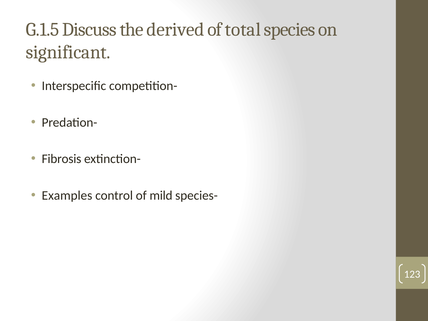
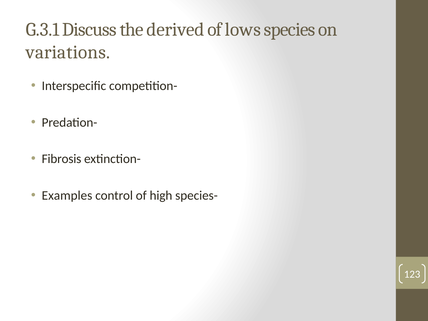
G.1.5: G.1.5 -> G.3.1
total: total -> lows
significant: significant -> variations
mild: mild -> high
